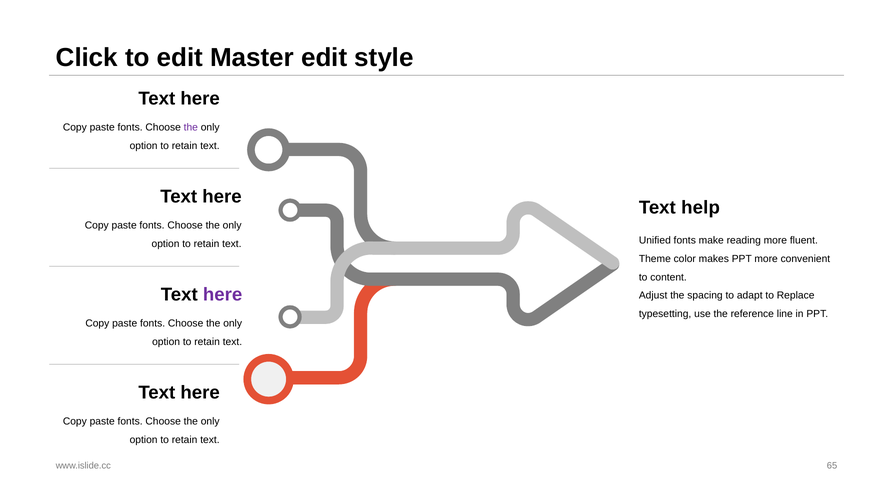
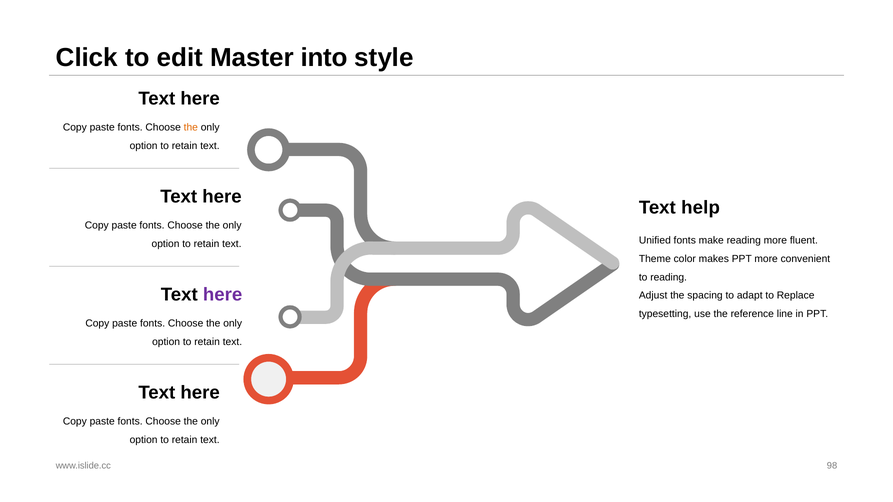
Master edit: edit -> into
the at (191, 128) colour: purple -> orange
to content: content -> reading
65: 65 -> 98
